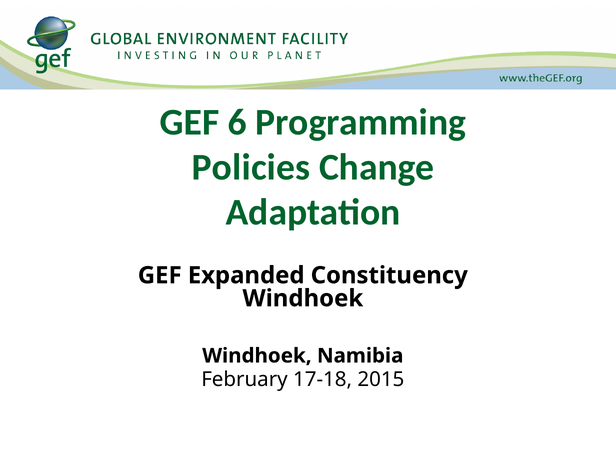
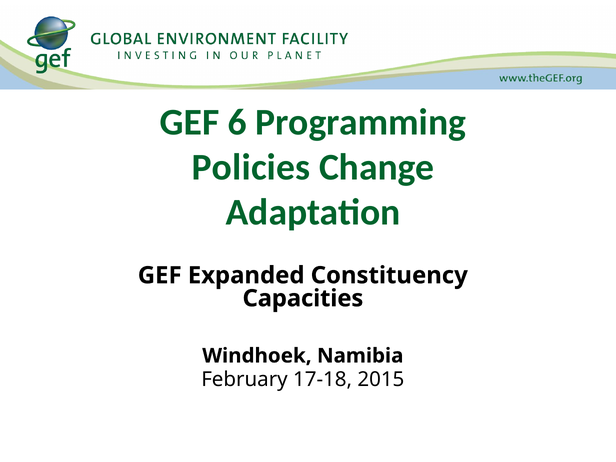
Windhoek at (303, 298): Windhoek -> Capacities
